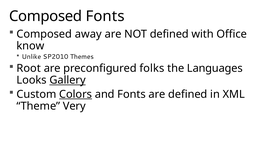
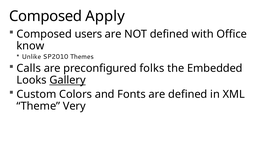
Composed Fonts: Fonts -> Apply
away: away -> users
Root: Root -> Calls
Languages: Languages -> Embedded
Colors underline: present -> none
